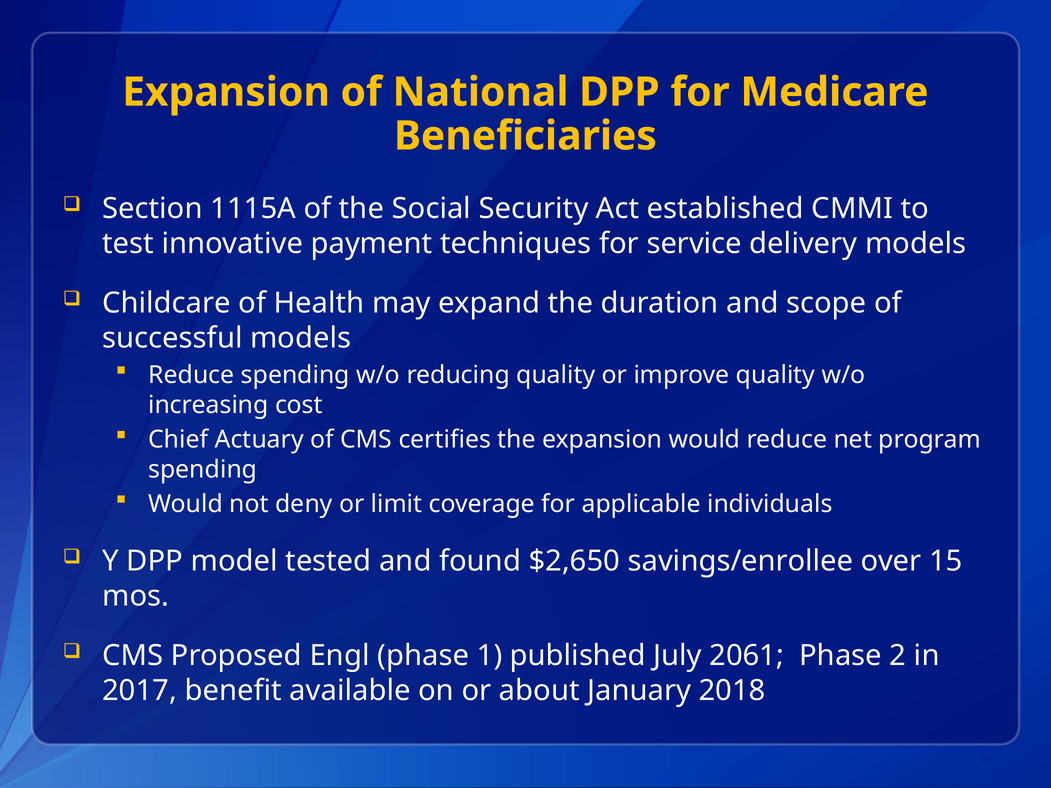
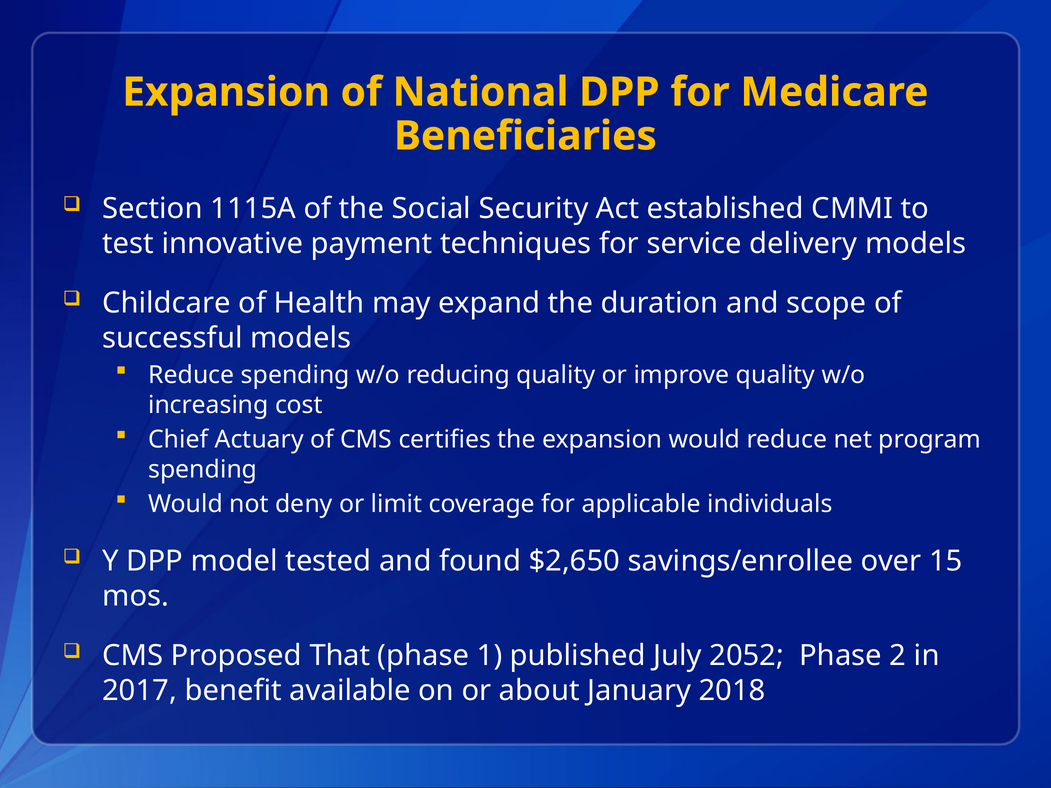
Engl: Engl -> That
2061: 2061 -> 2052
